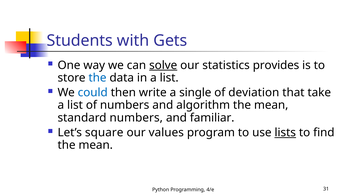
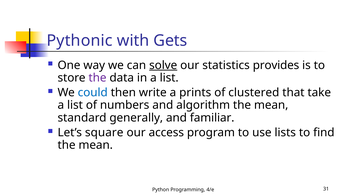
Students: Students -> Pythonic
the at (98, 78) colour: blue -> purple
single: single -> prints
deviation: deviation -> clustered
standard numbers: numbers -> generally
values: values -> access
lists underline: present -> none
